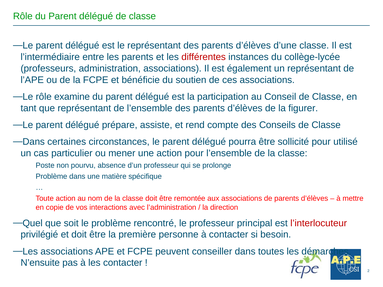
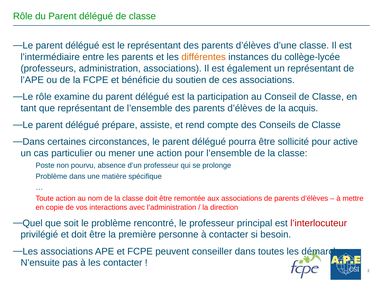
différentes colour: red -> orange
figurer: figurer -> acquis
utilisé: utilisé -> active
